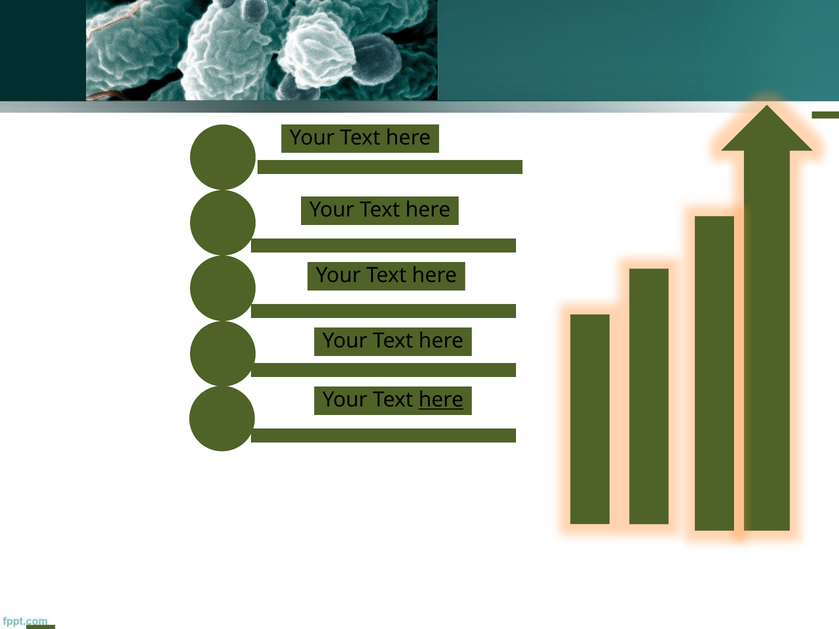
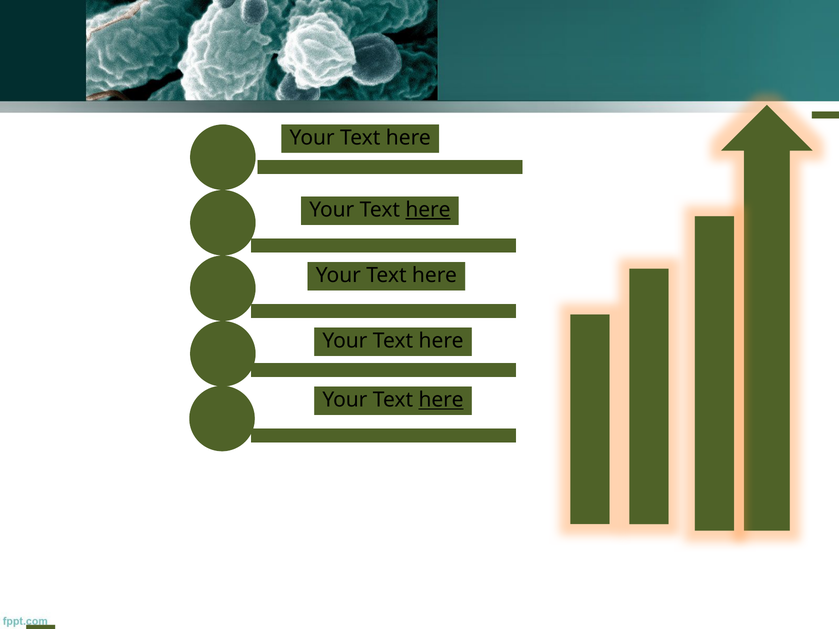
here at (428, 210) underline: none -> present
